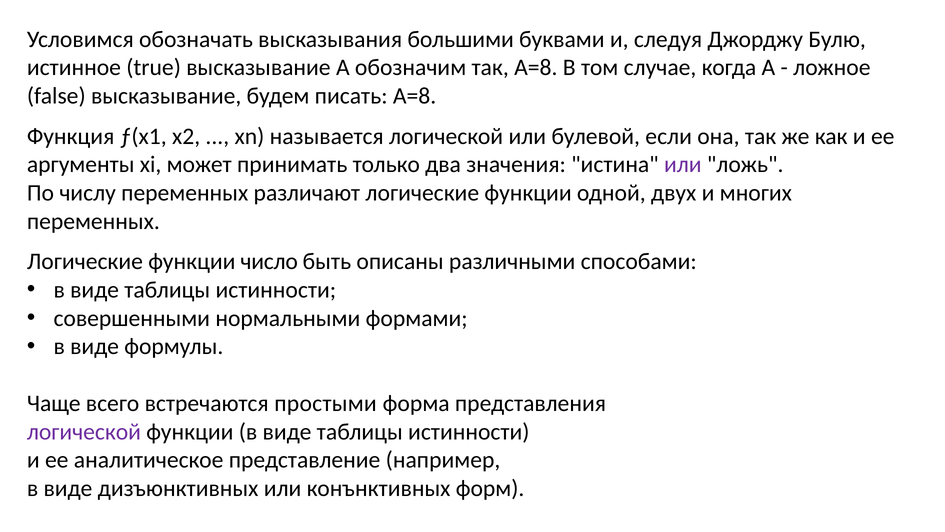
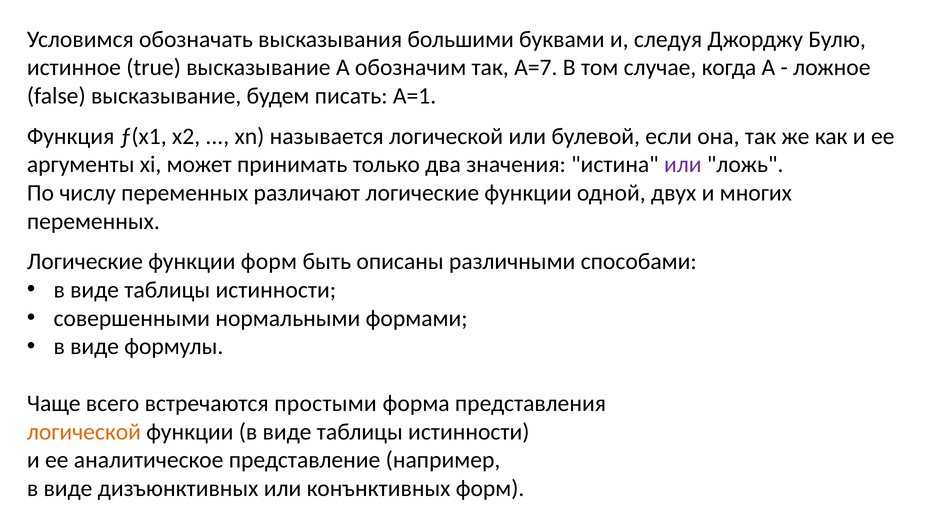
так A=8: A=8 -> A=7
писать A=8: A=8 -> A=1
функции число: число -> форм
логической at (84, 431) colour: purple -> orange
